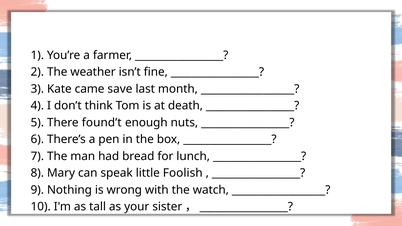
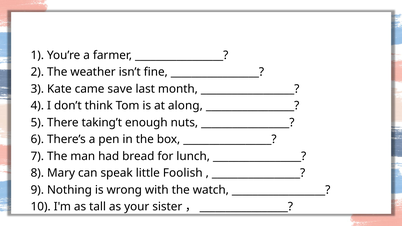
death: death -> along
found’t: found’t -> taking’t
